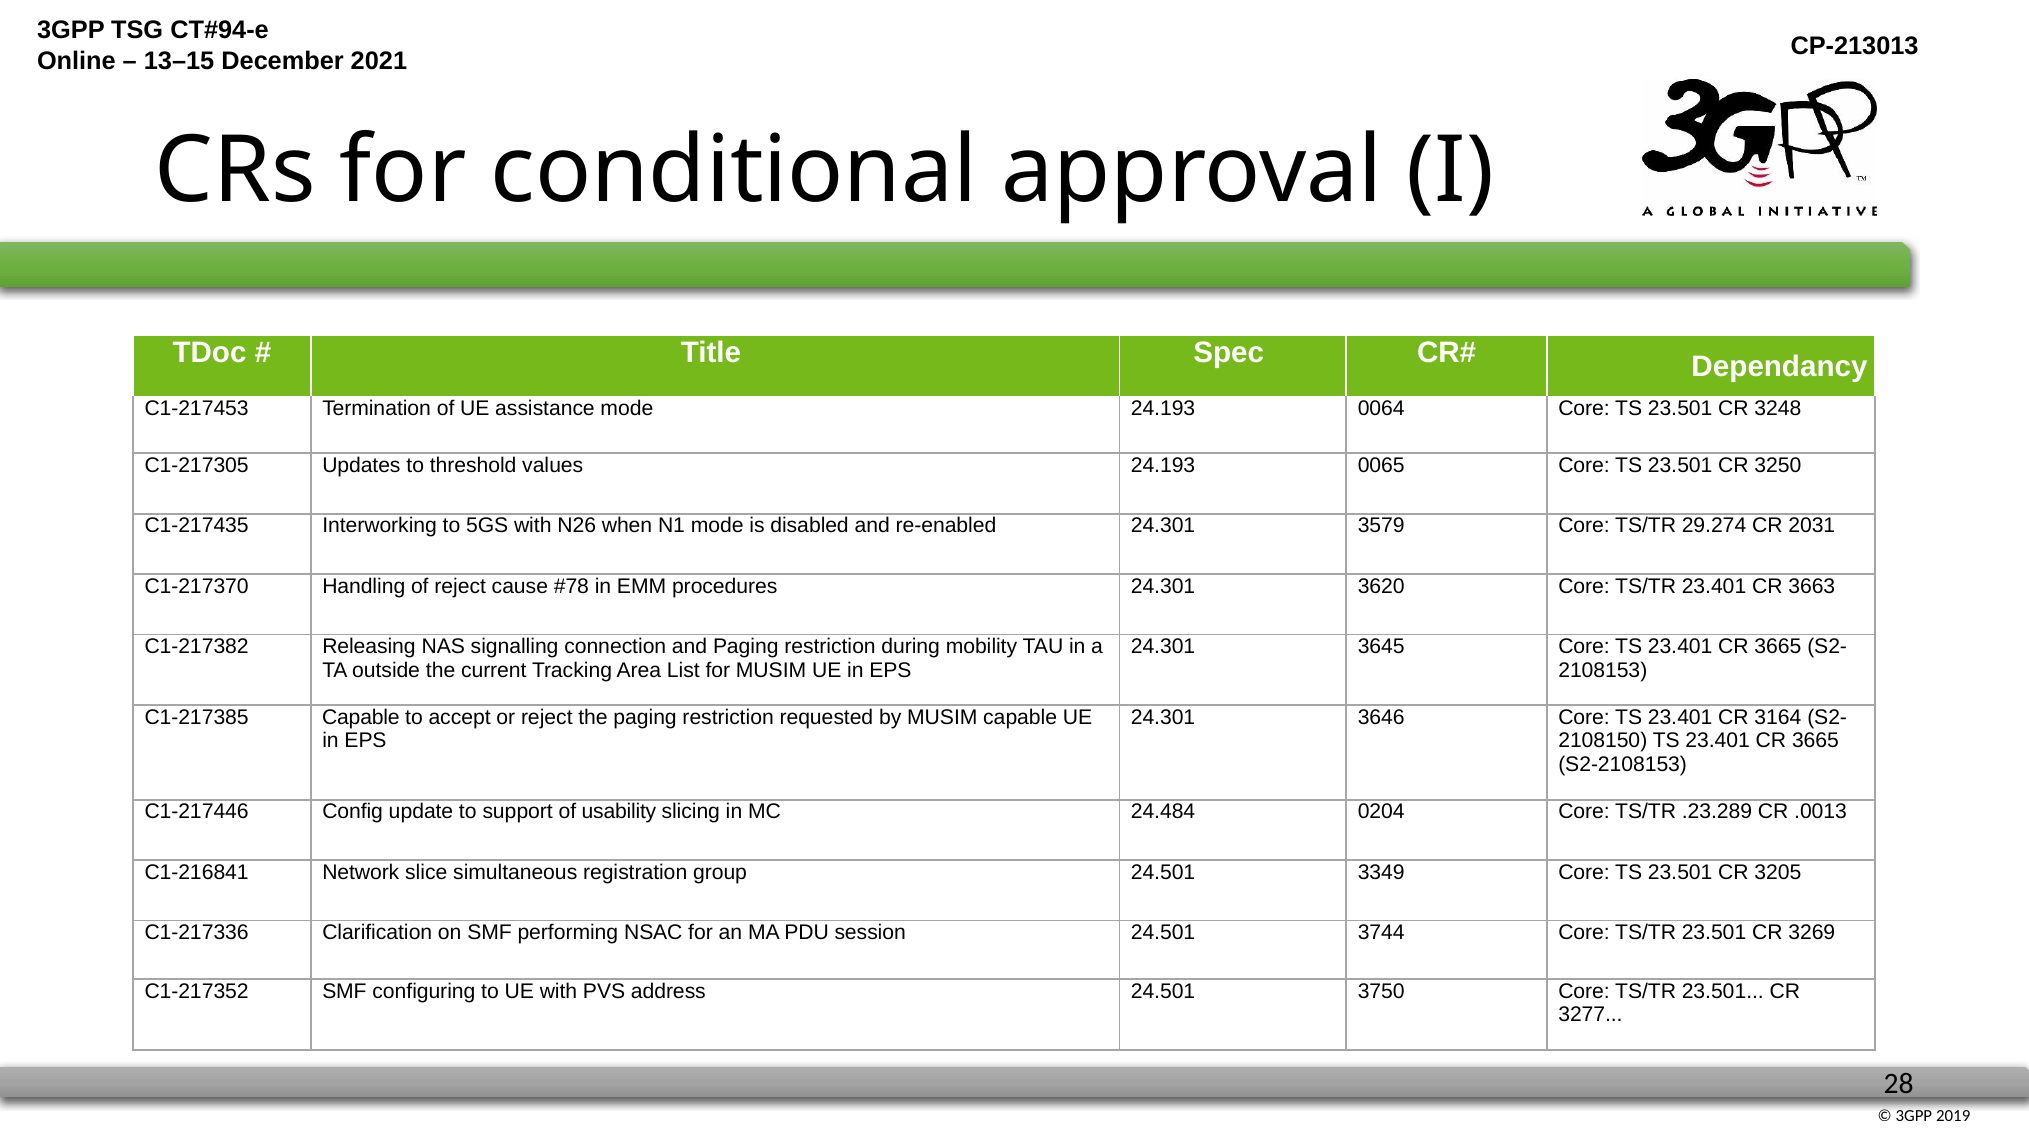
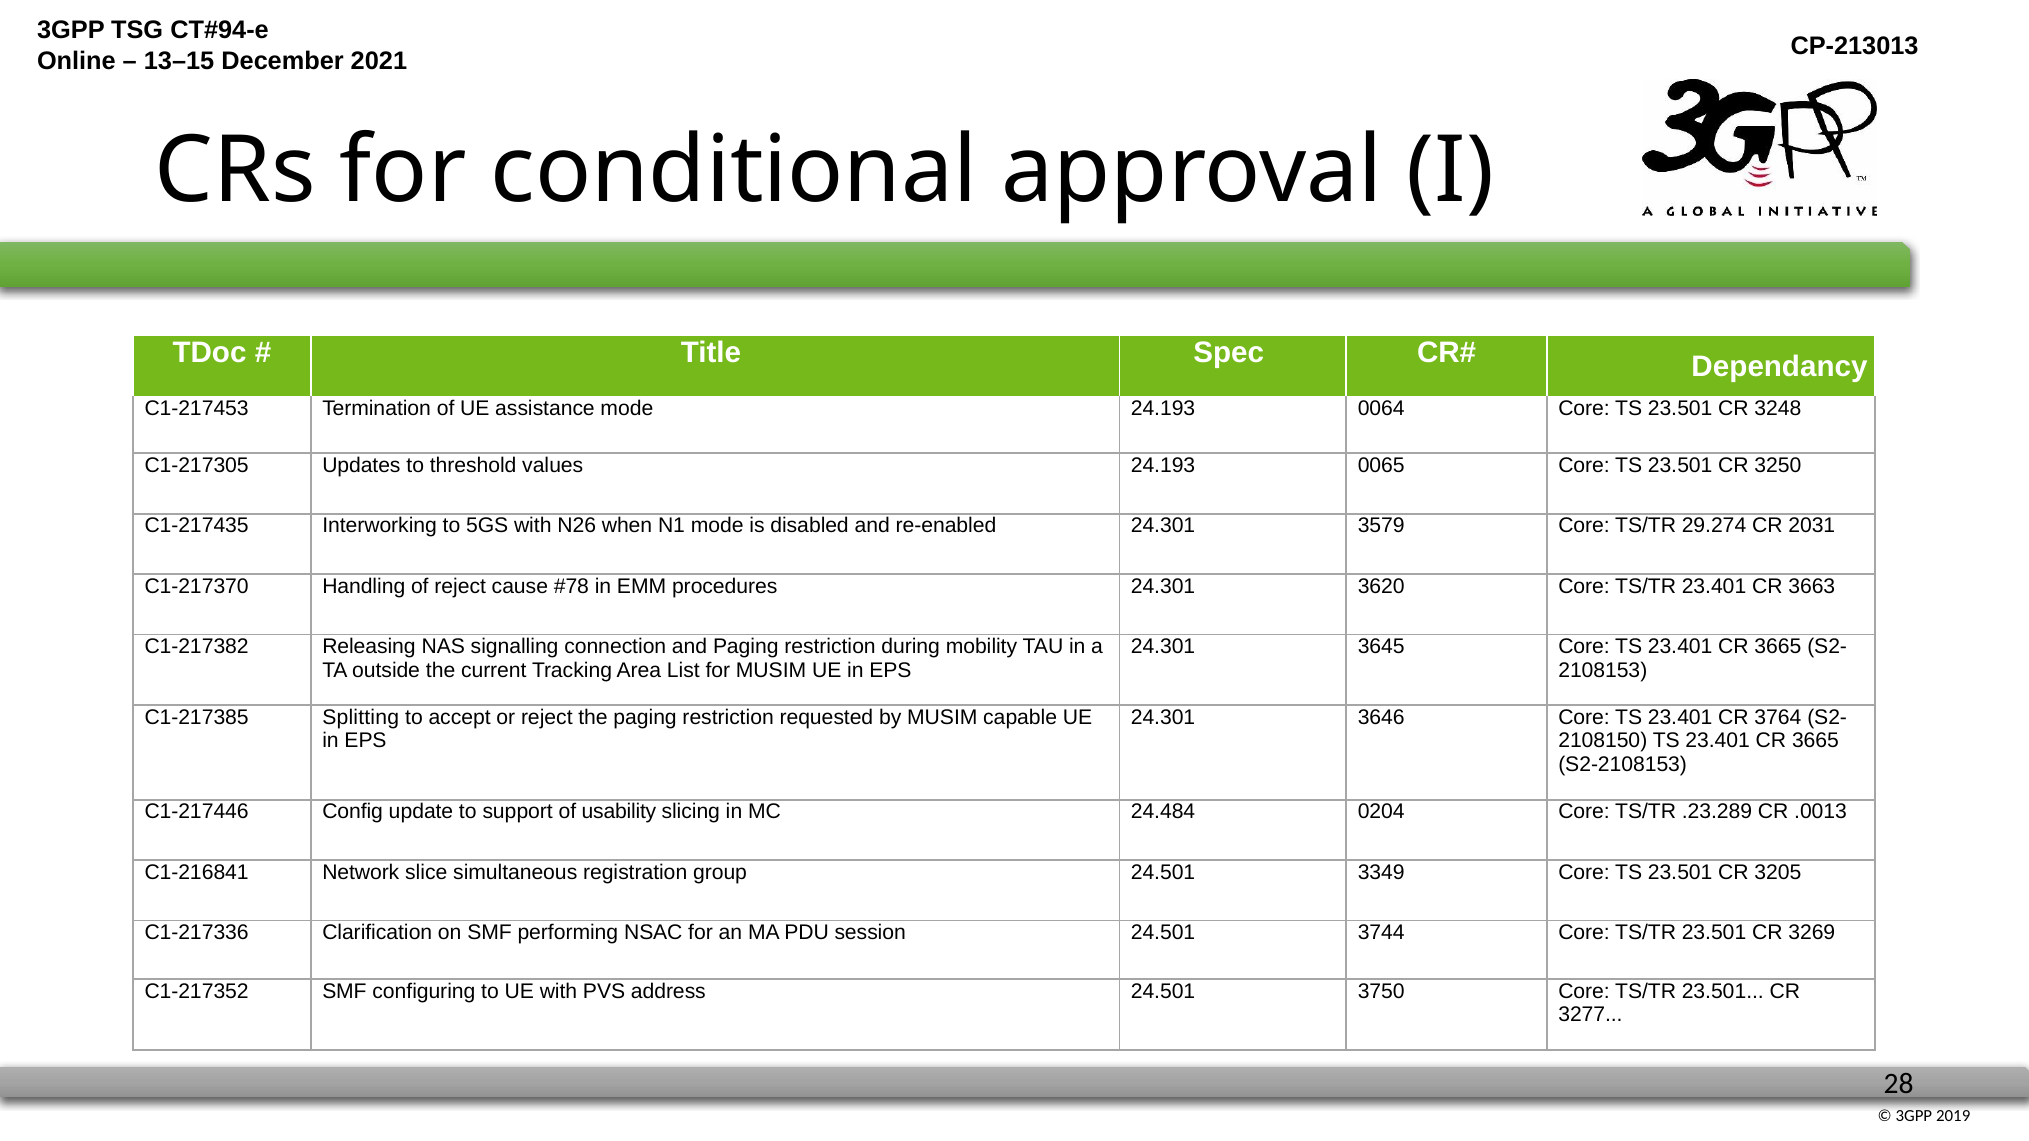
C1-217385 Capable: Capable -> Splitting
3164: 3164 -> 3764
